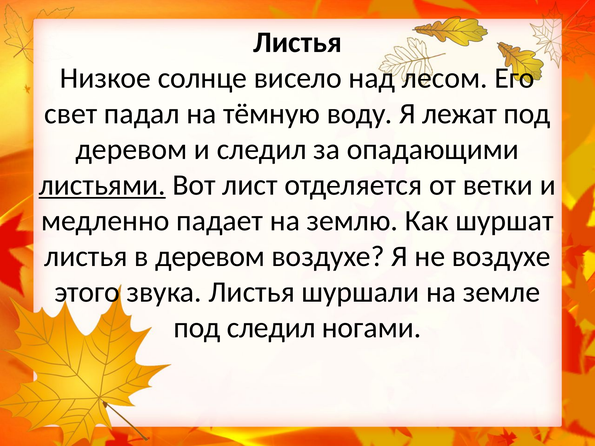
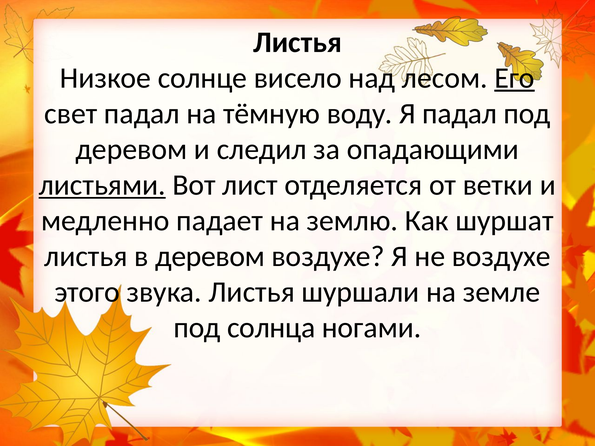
Его underline: none -> present
Я лежат: лежат -> падал
под следил: следил -> солнца
